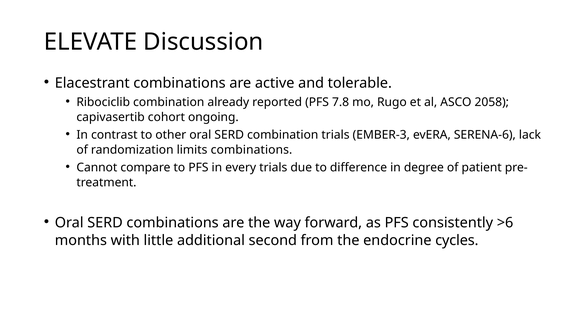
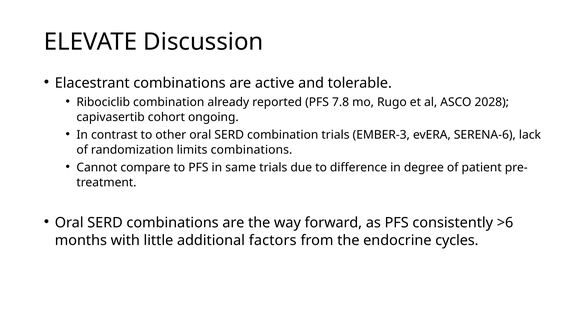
2058: 2058 -> 2028
every: every -> same
second: second -> factors
